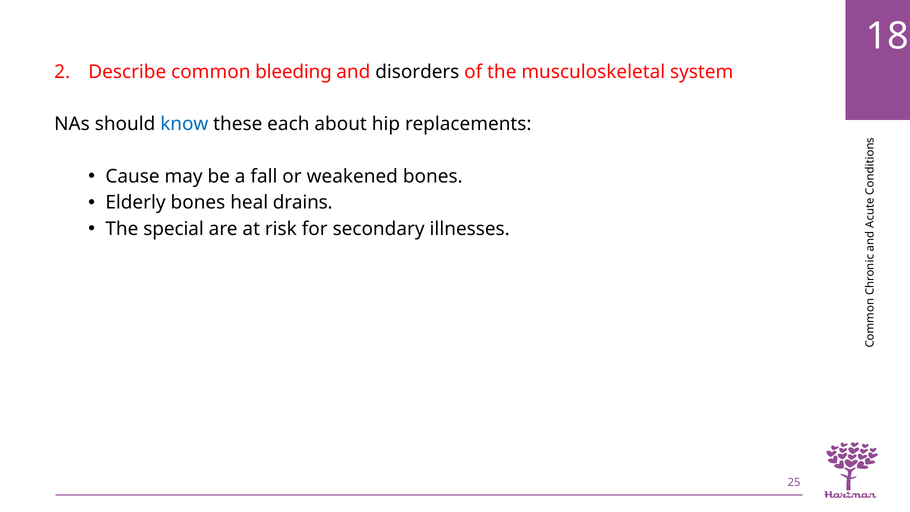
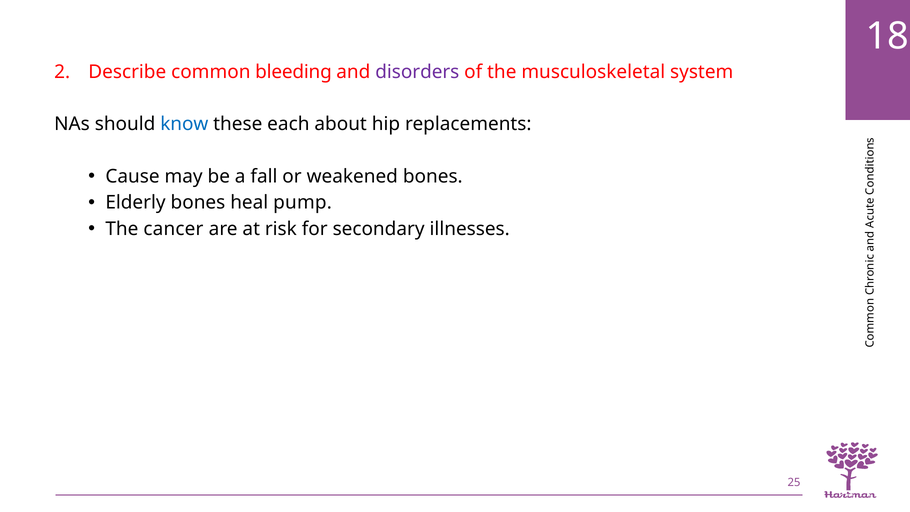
disorders colour: black -> purple
drains: drains -> pump
special: special -> cancer
